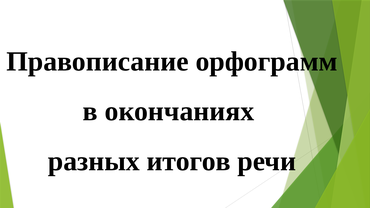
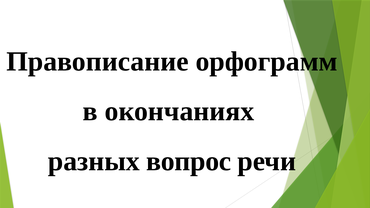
итогов: итогов -> вопрос
